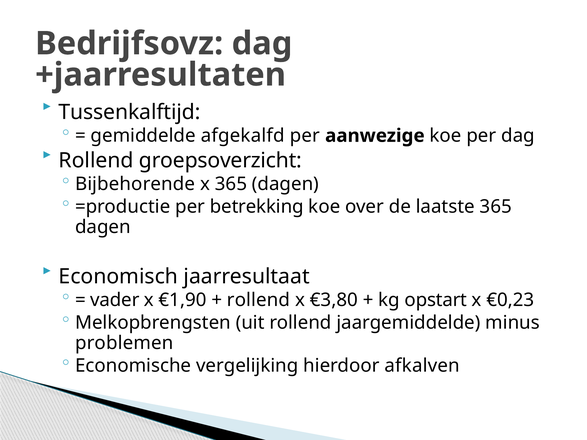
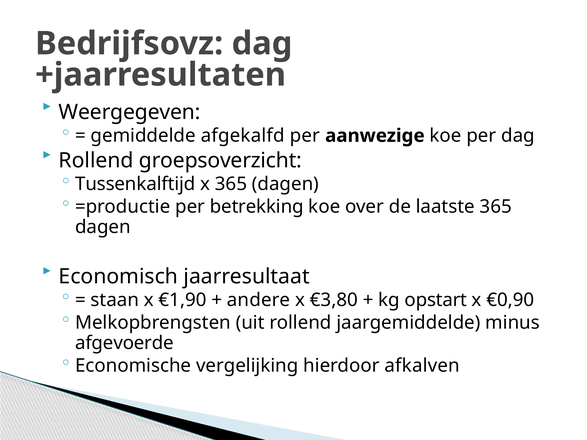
Tussenkalftijd: Tussenkalftijd -> Weergegeven
Bijbehorende: Bijbehorende -> Tussenkalftijd
vader: vader -> staan
rollend at (259, 300): rollend -> andere
€0,23: €0,23 -> €0,90
problemen: problemen -> afgevoerde
